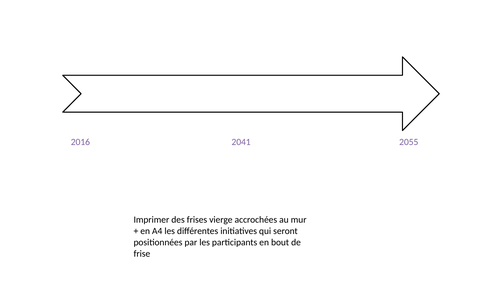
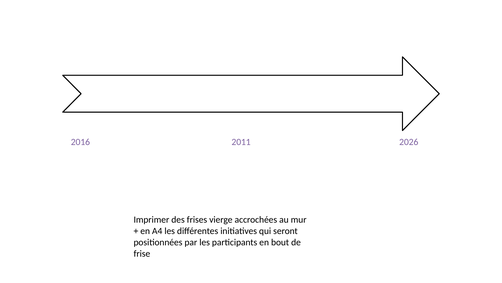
2041: 2041 -> 2011
2055: 2055 -> 2026
